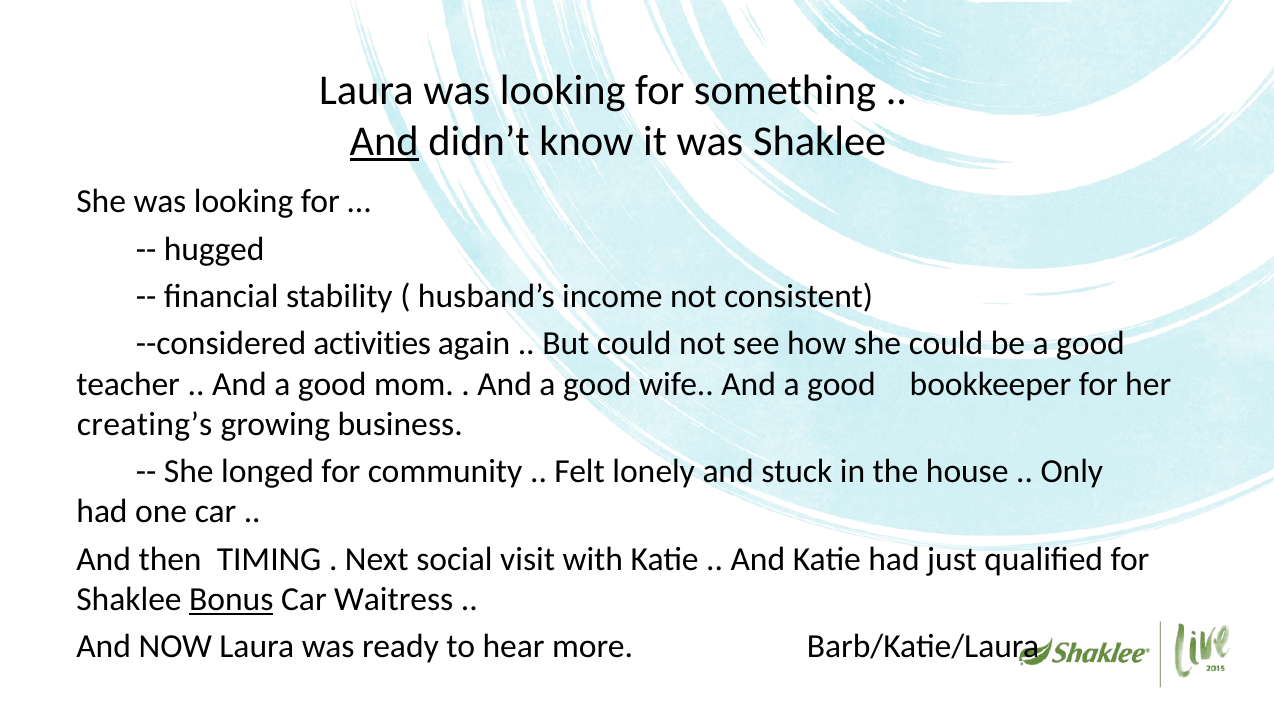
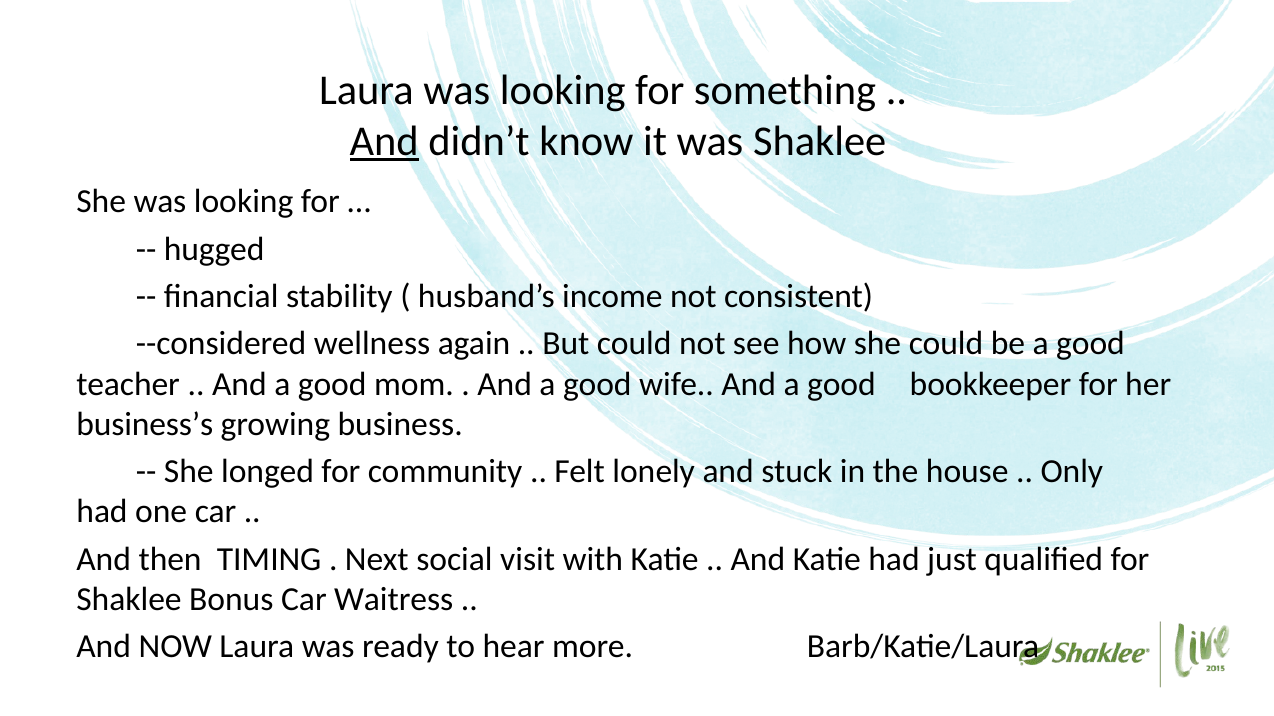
activities: activities -> wellness
creating’s: creating’s -> business’s
Bonus underline: present -> none
